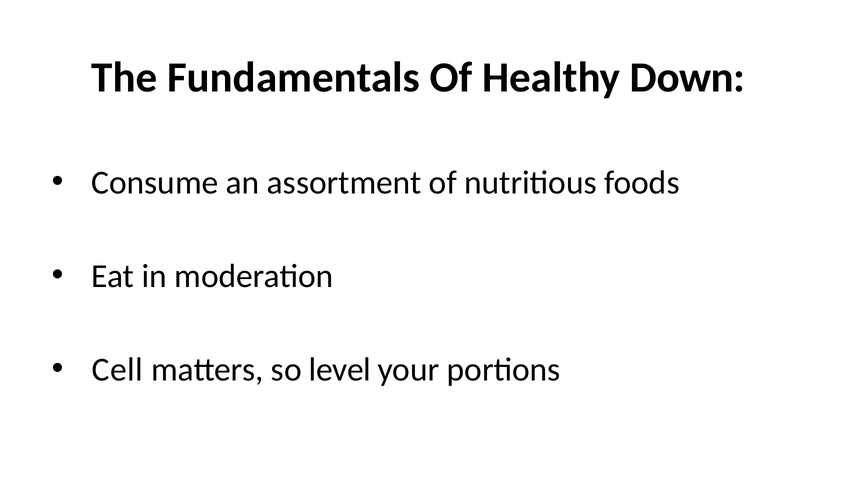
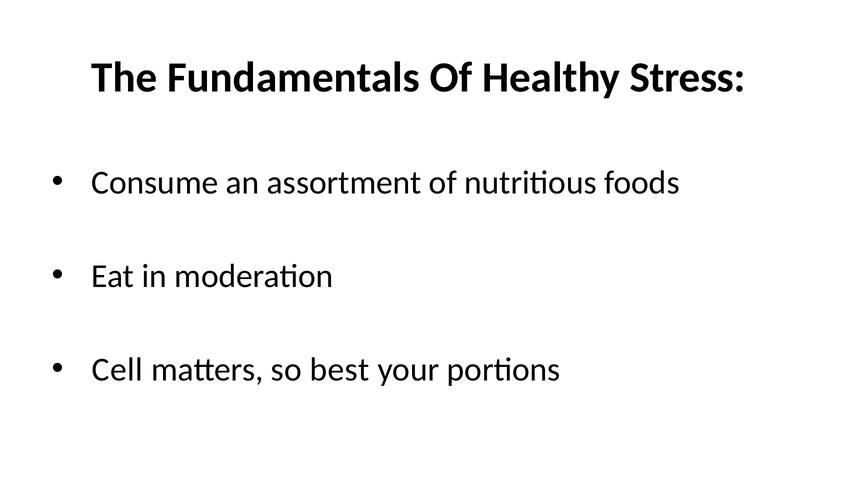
Down: Down -> Stress
level: level -> best
